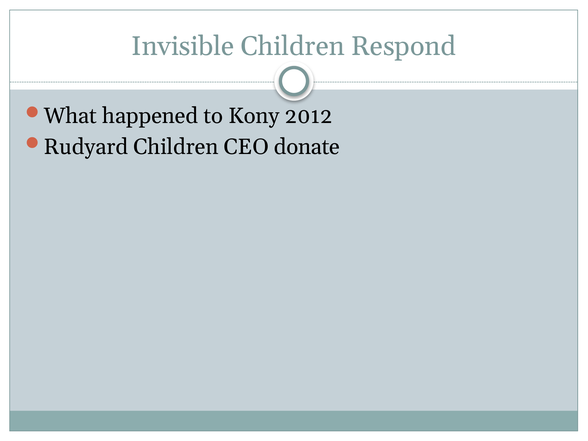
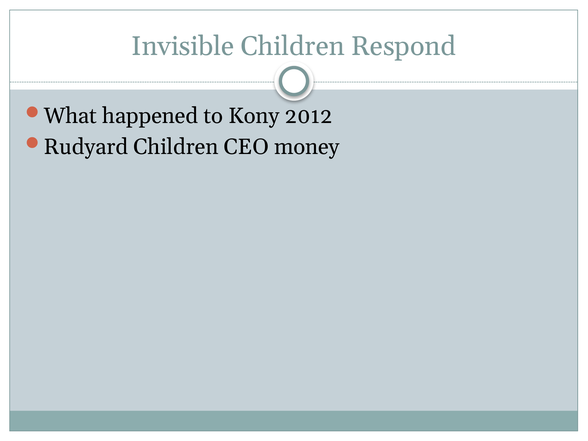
donate: donate -> money
